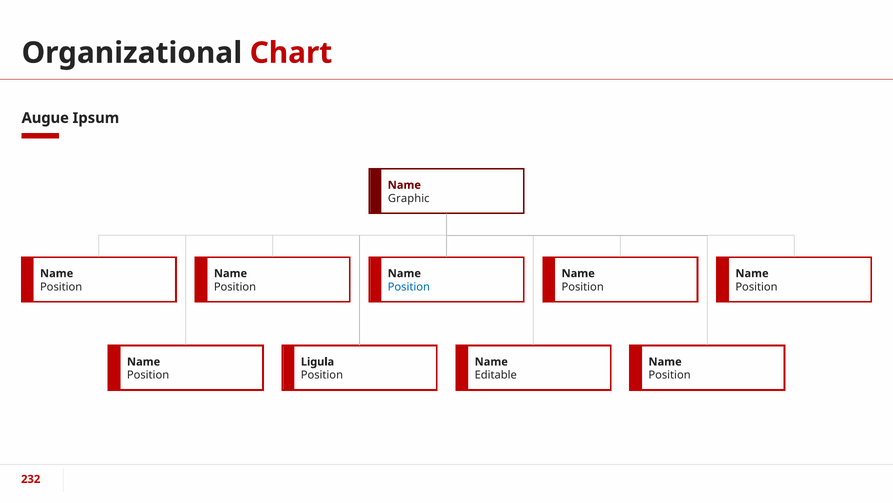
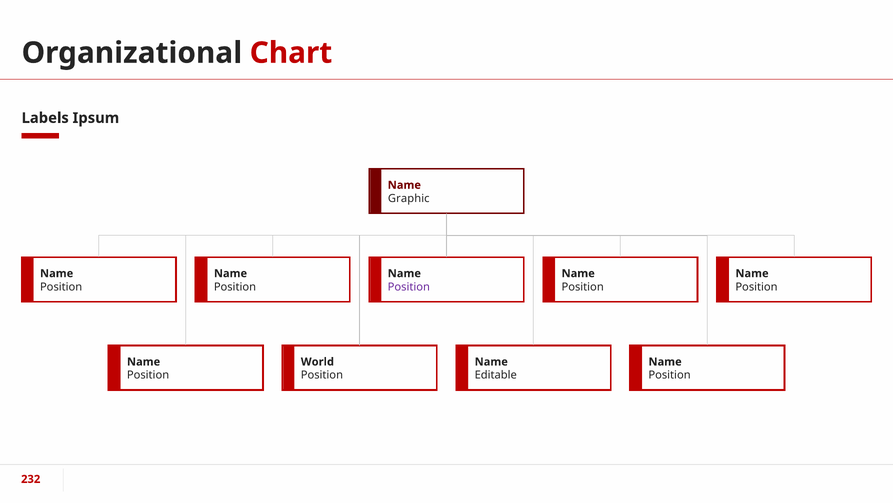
Augue: Augue -> Labels
Position at (409, 286) colour: blue -> purple
Ligula: Ligula -> World
